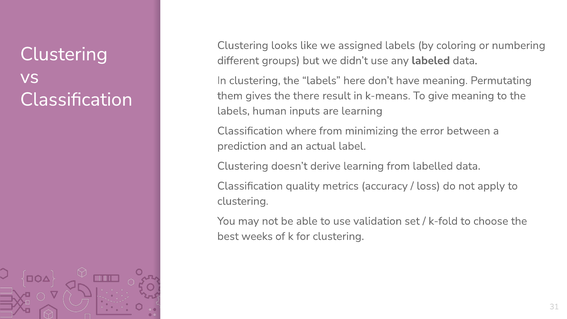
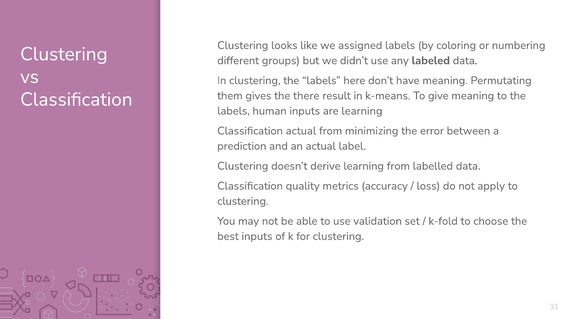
Classification where: where -> actual
best weeks: weeks -> inputs
